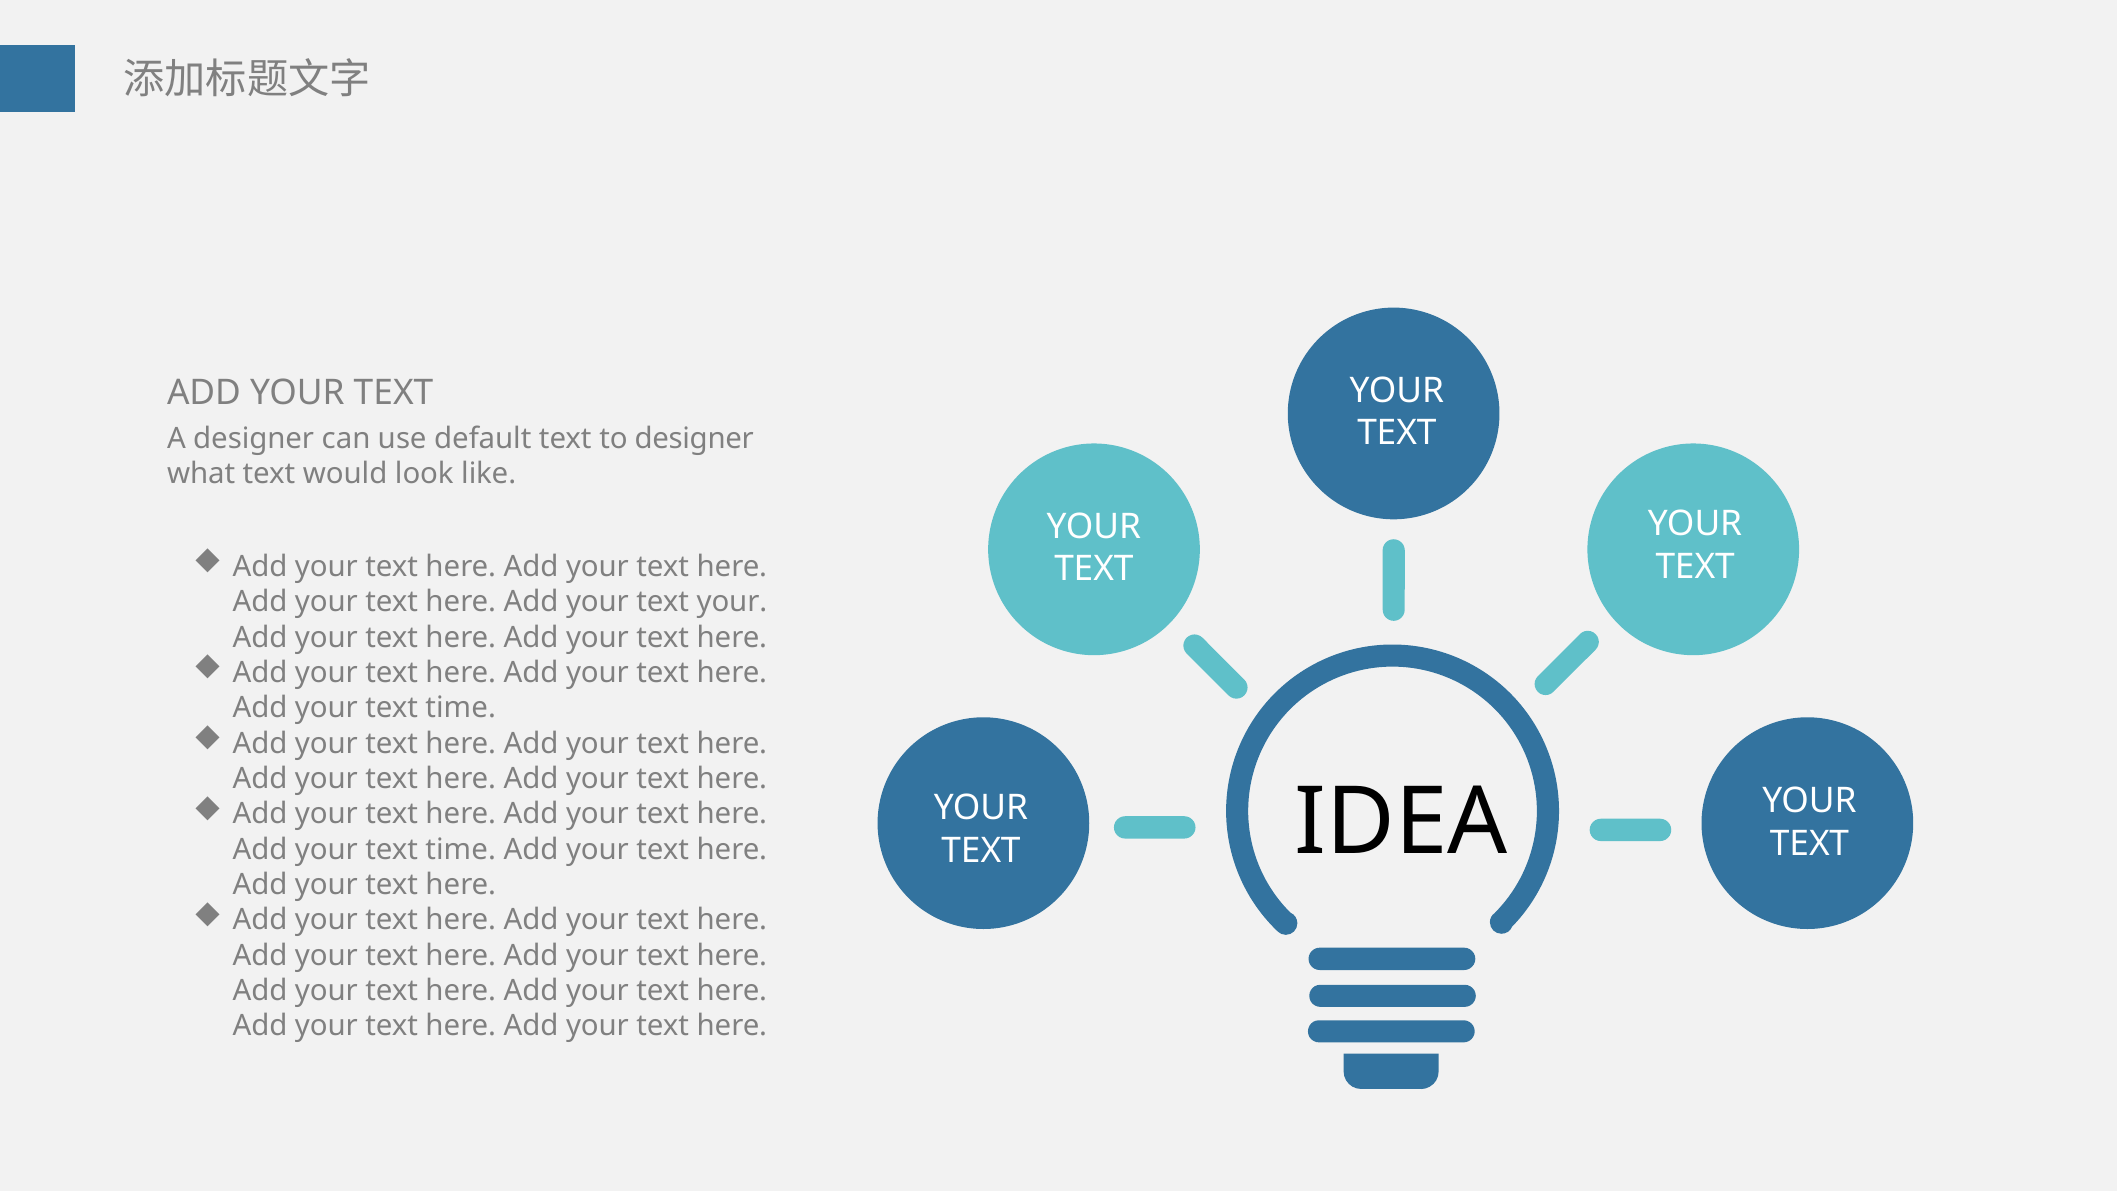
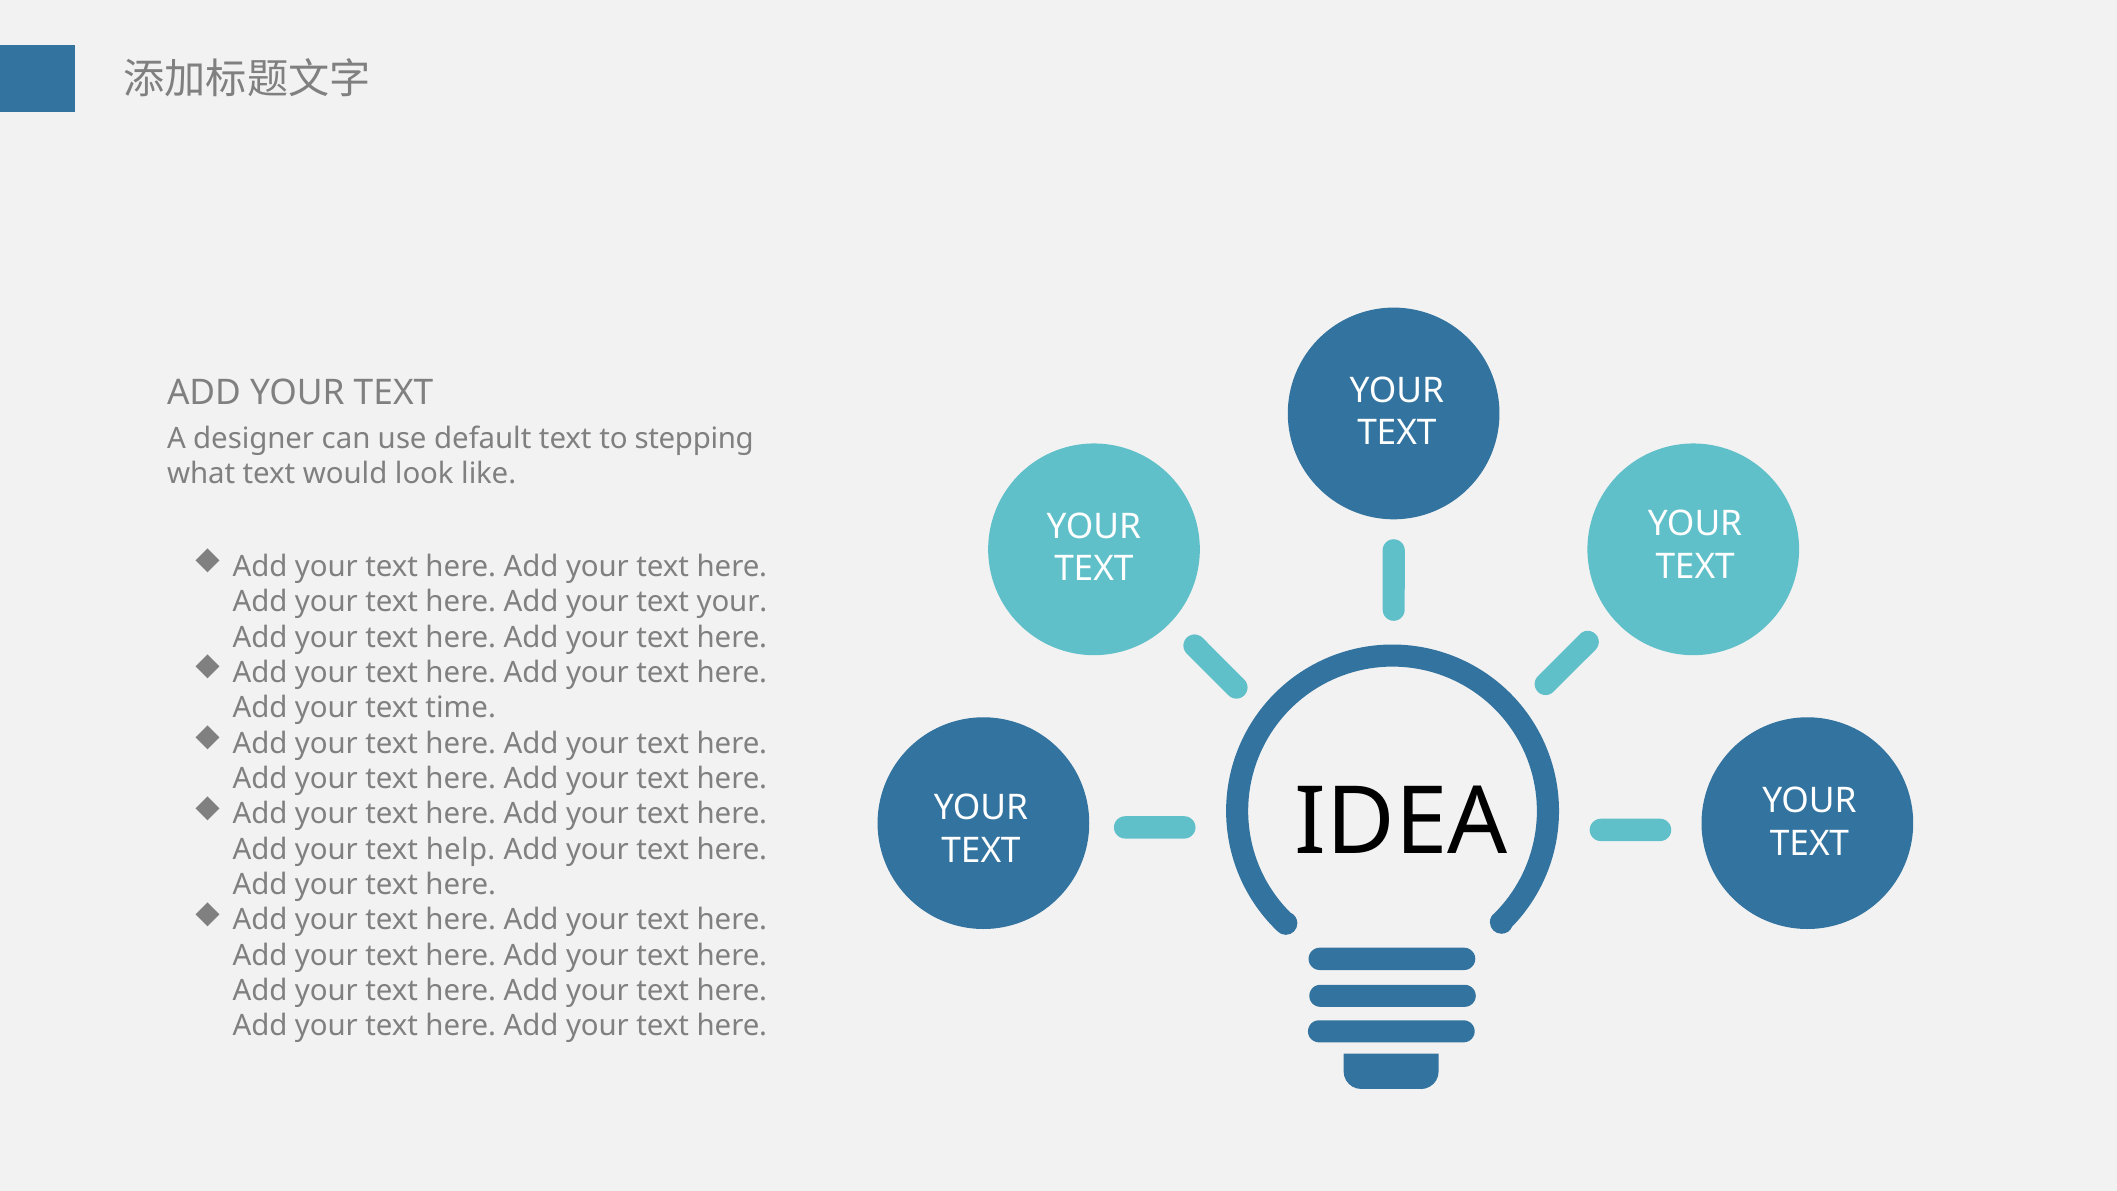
to designer: designer -> stepping
time at (461, 849): time -> help
